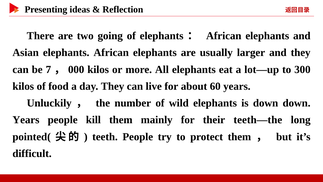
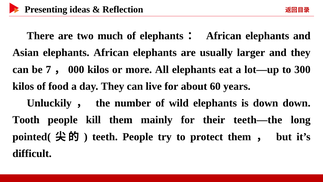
going: going -> much
Years at (26, 120): Years -> Tooth
